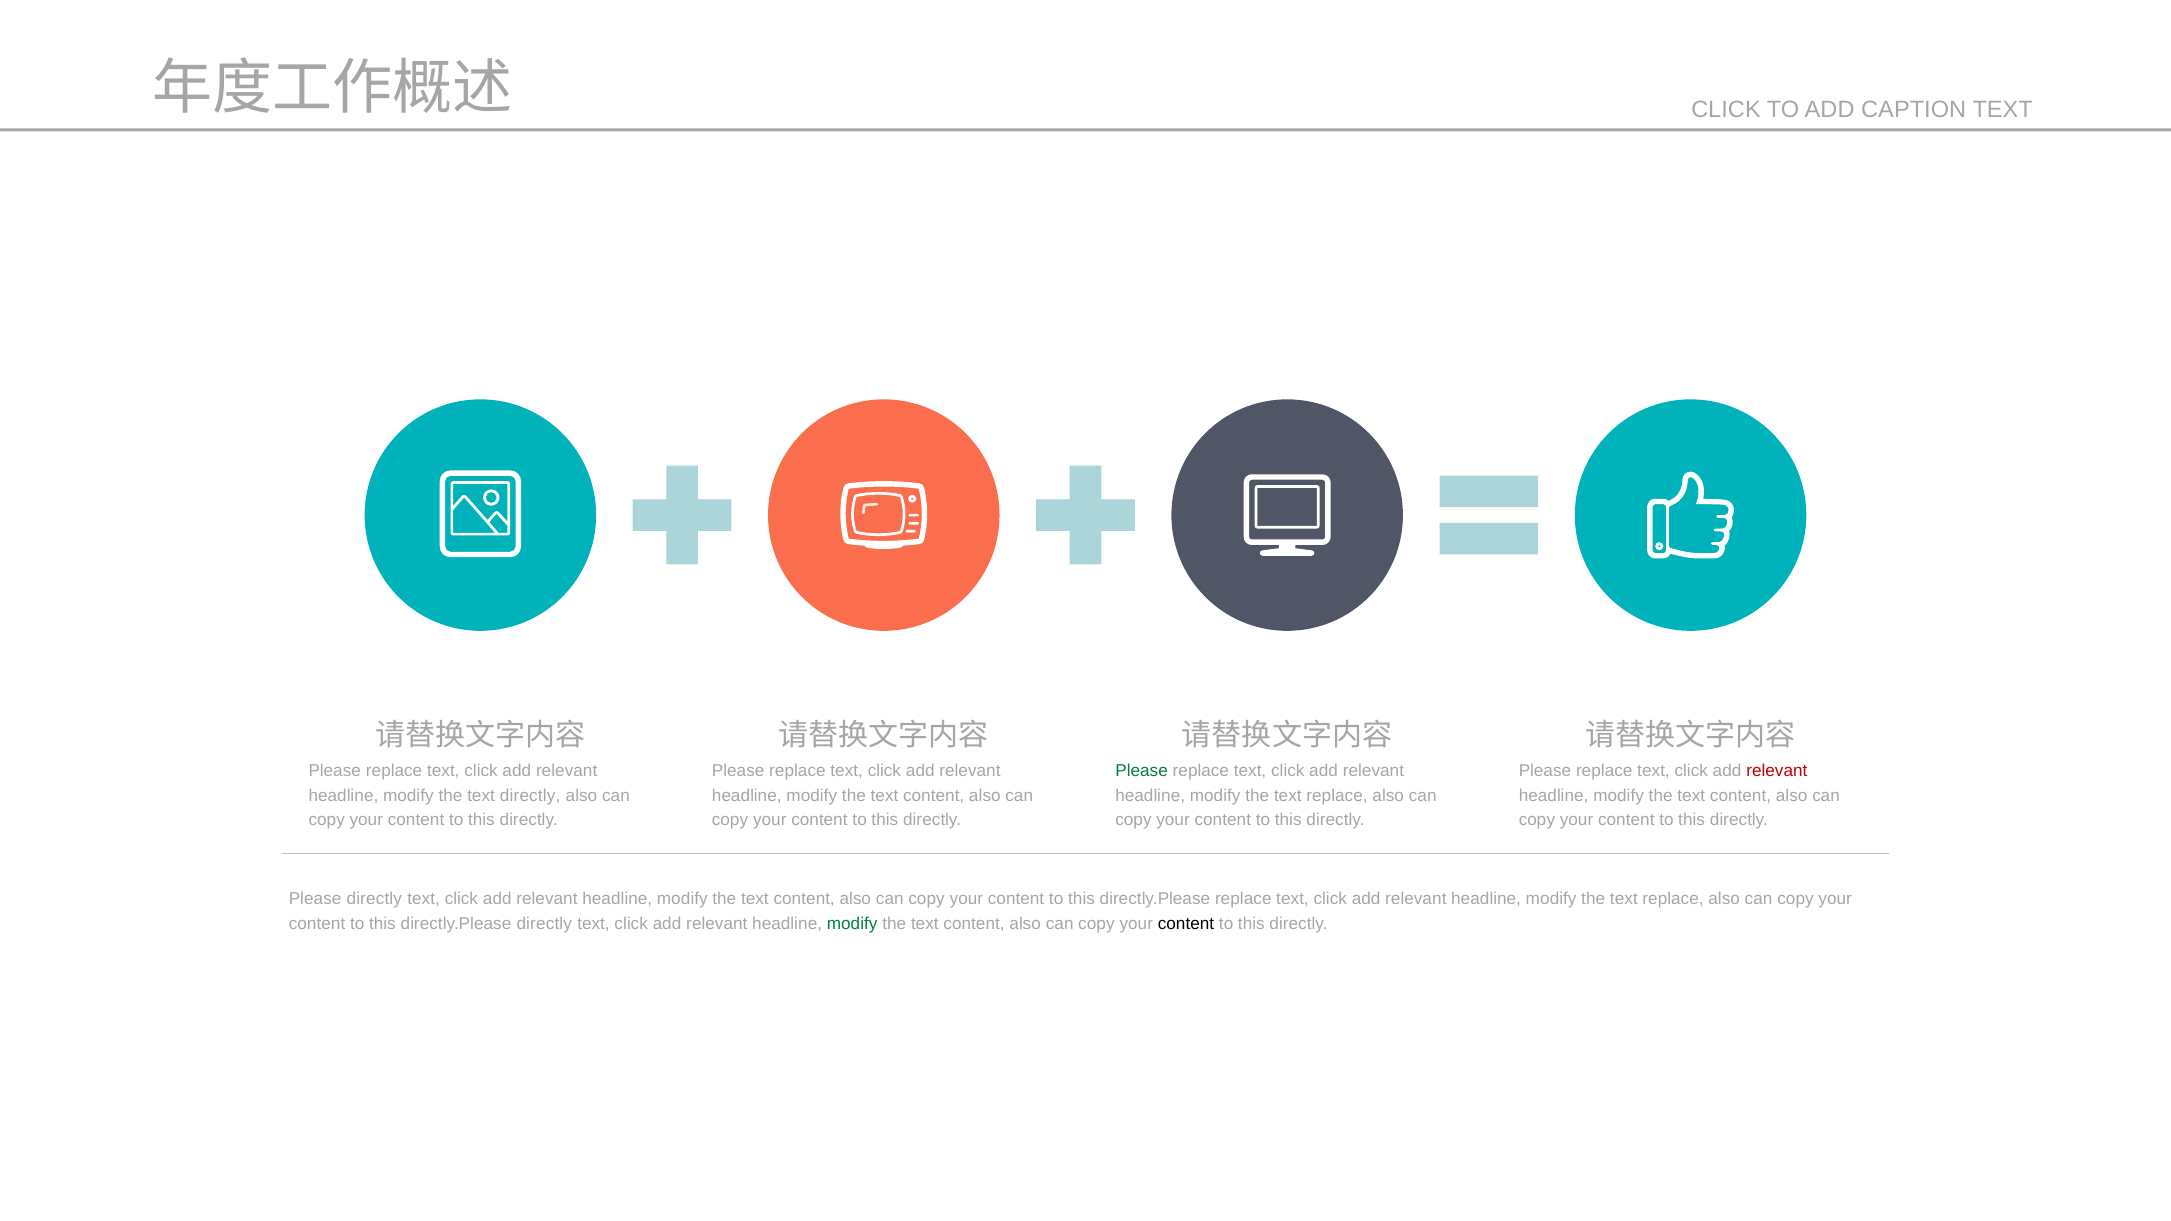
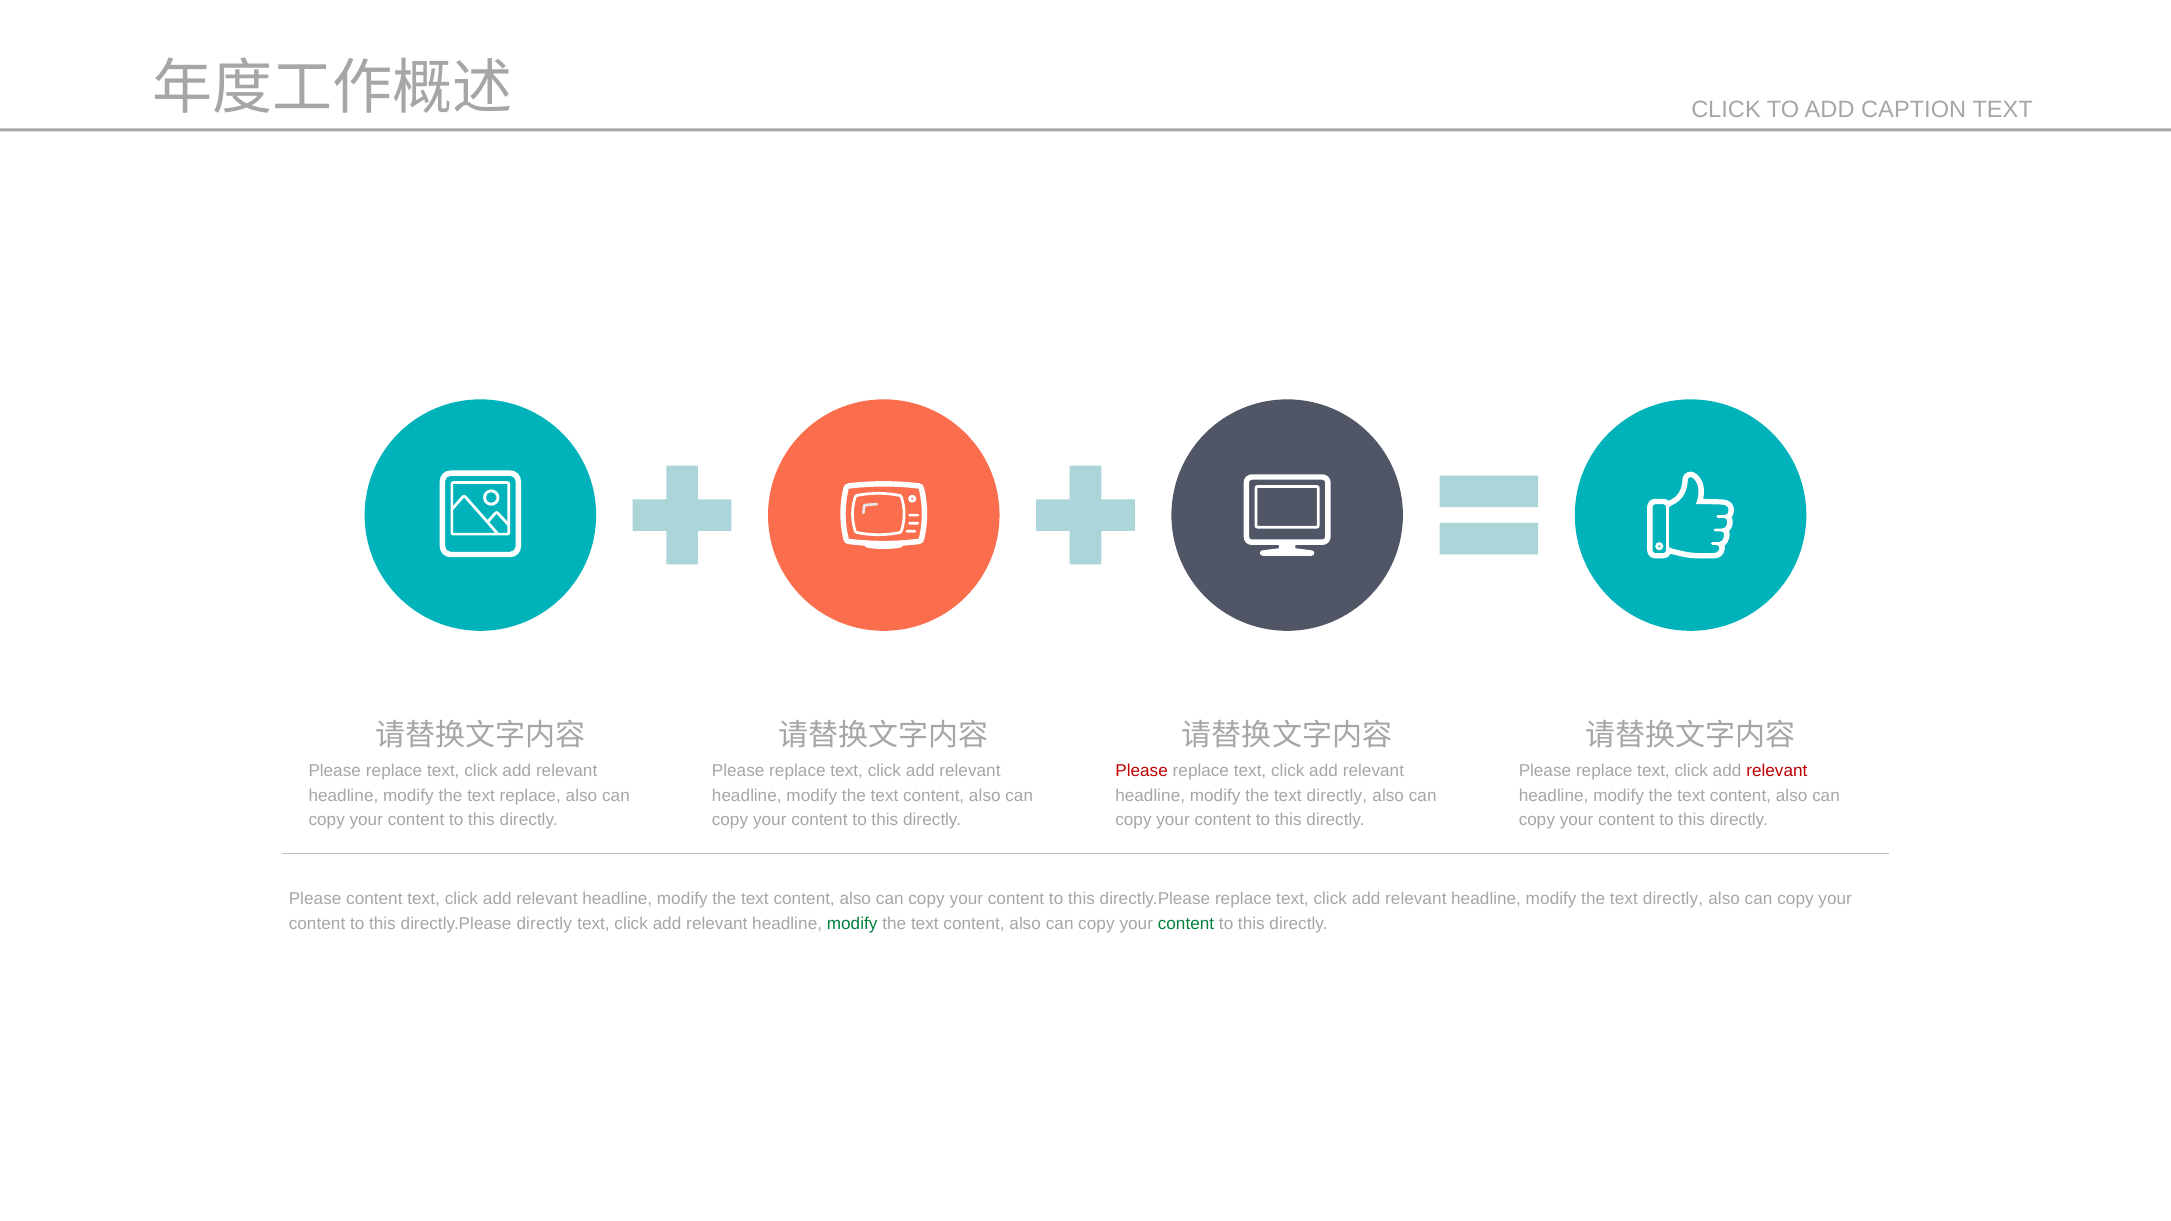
Please at (1142, 771) colour: green -> red
text directly: directly -> replace
replace at (1337, 795): replace -> directly
Please directly: directly -> content
replace at (1673, 899): replace -> directly
content at (1186, 924) colour: black -> green
